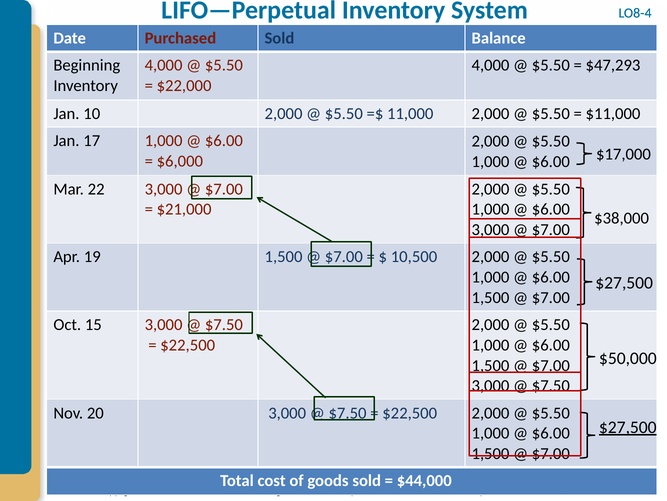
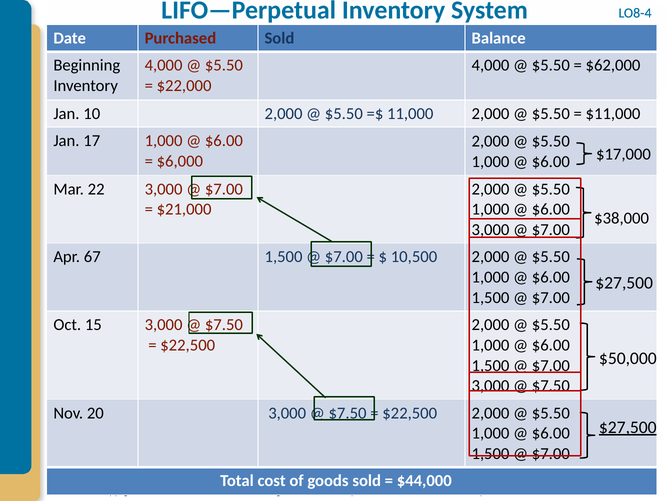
$47,293: $47,293 -> $62,000
19: 19 -> 67
